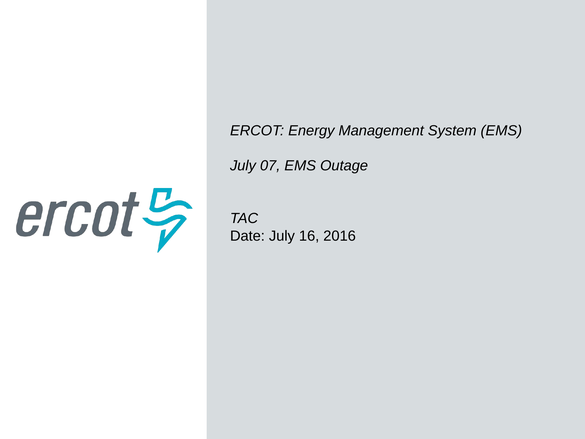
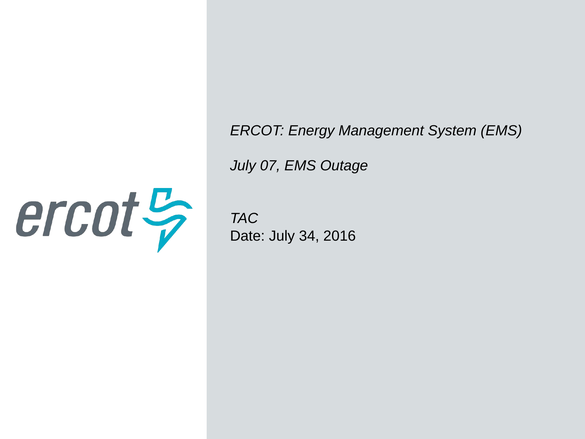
16: 16 -> 34
